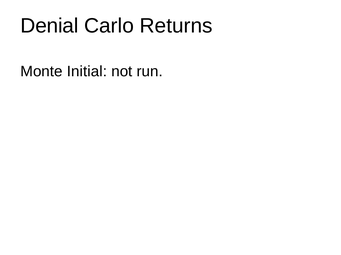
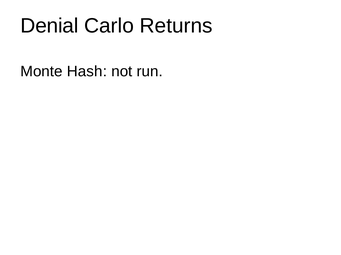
Initial: Initial -> Hash
